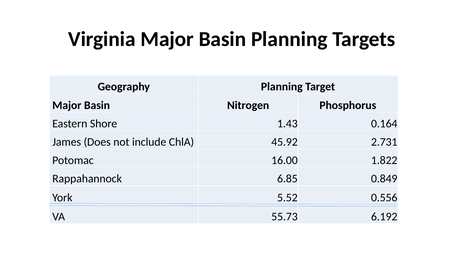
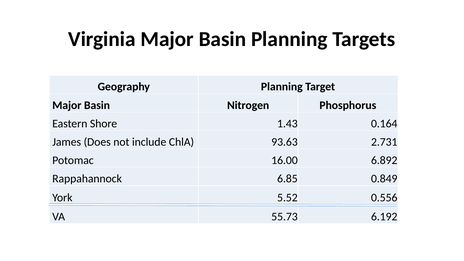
45.92: 45.92 -> 93.63
1.822: 1.822 -> 6.892
